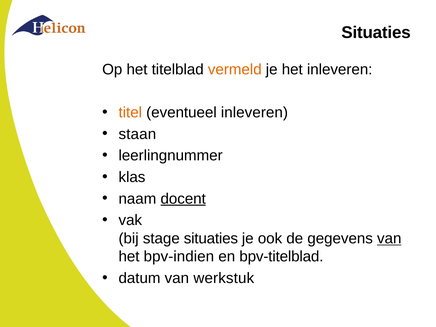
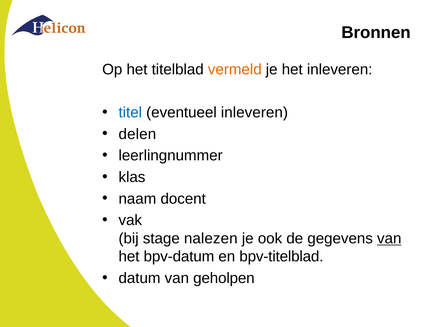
Situaties at (376, 32): Situaties -> Bronnen
titel colour: orange -> blue
staan: staan -> delen
docent underline: present -> none
stage situaties: situaties -> nalezen
bpv-indien: bpv-indien -> bpv-datum
werkstuk: werkstuk -> geholpen
